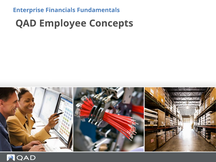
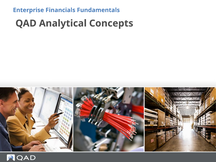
Employee: Employee -> Analytical
